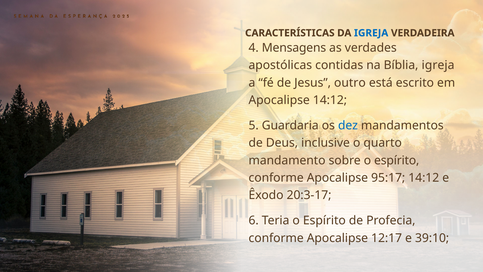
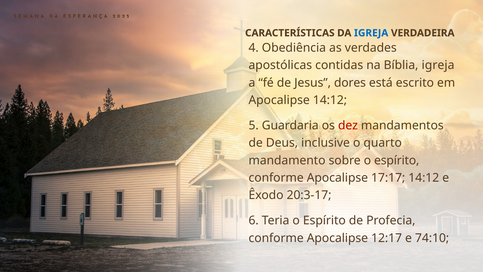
Mensagens: Mensagens -> Obediência
outro: outro -> dores
dez colour: blue -> red
95:17: 95:17 -> 17:17
39:10: 39:10 -> 74:10
